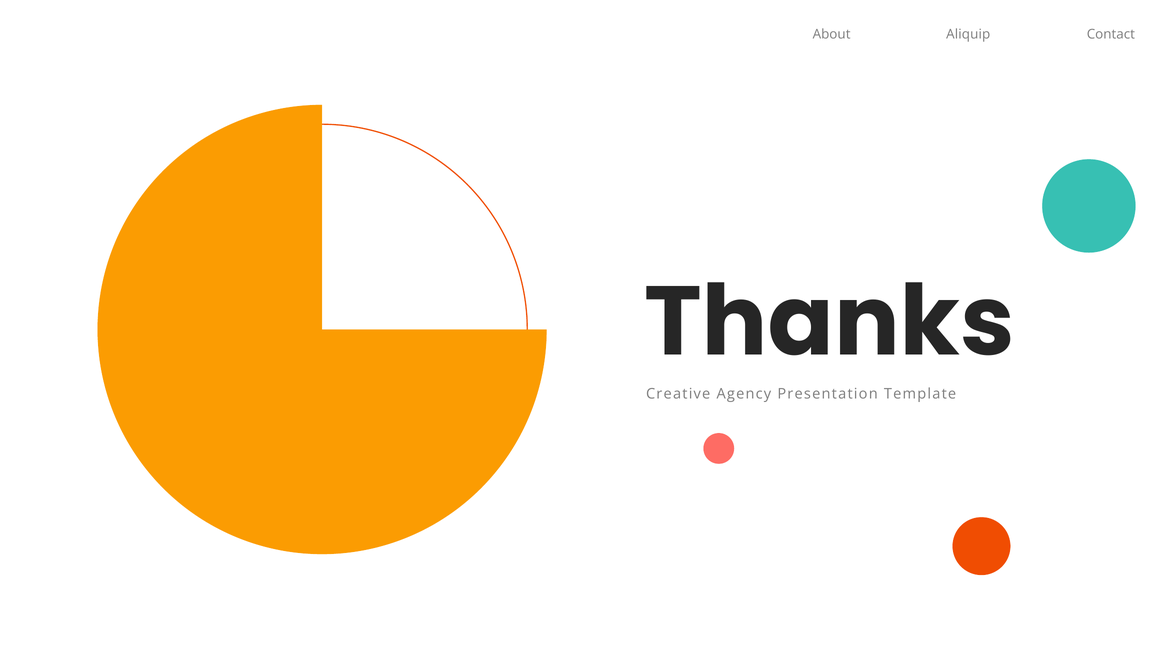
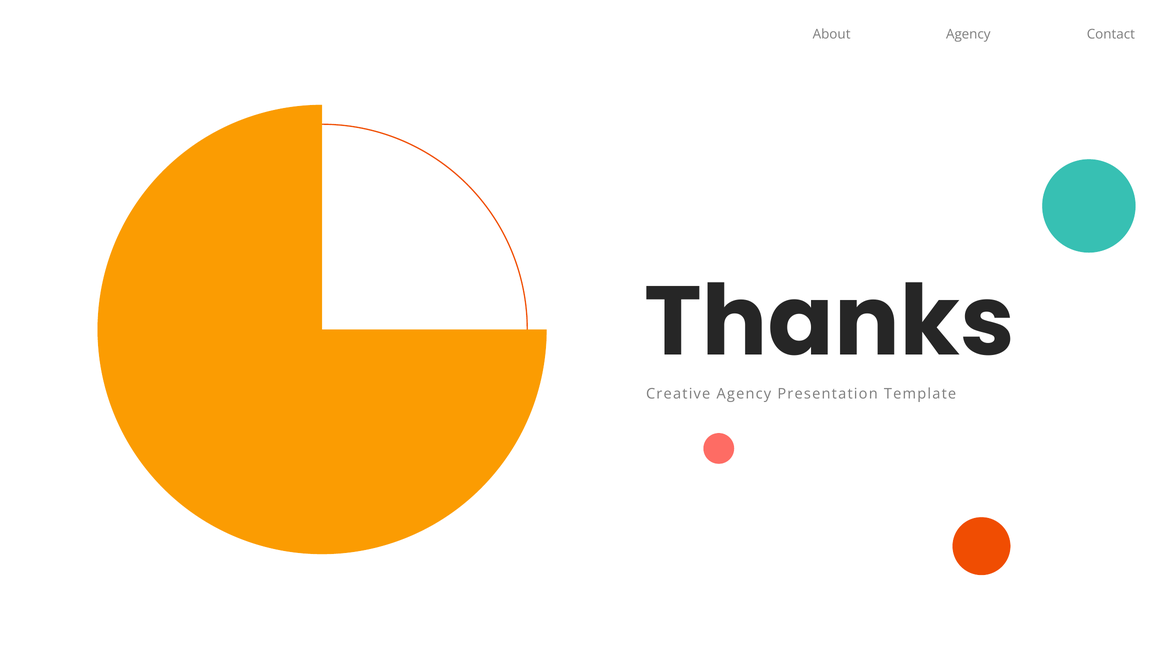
About Aliquip: Aliquip -> Agency
